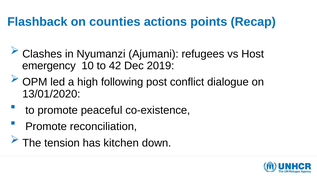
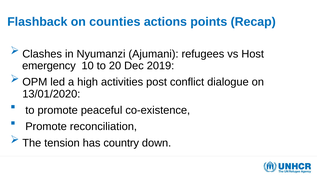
42: 42 -> 20
following: following -> activities
kitchen: kitchen -> country
